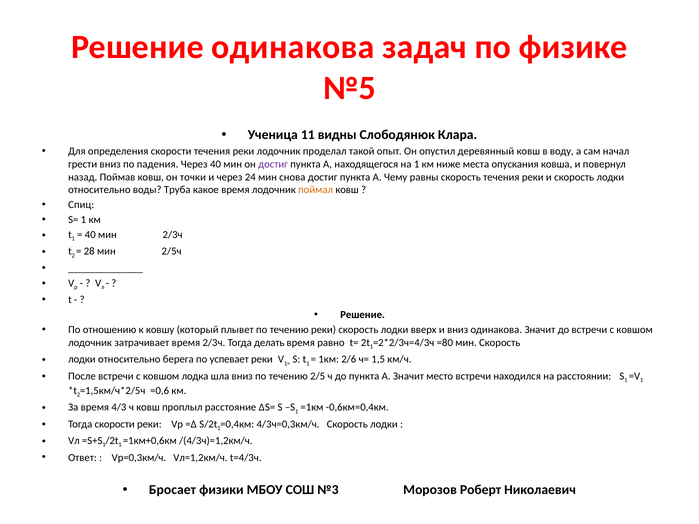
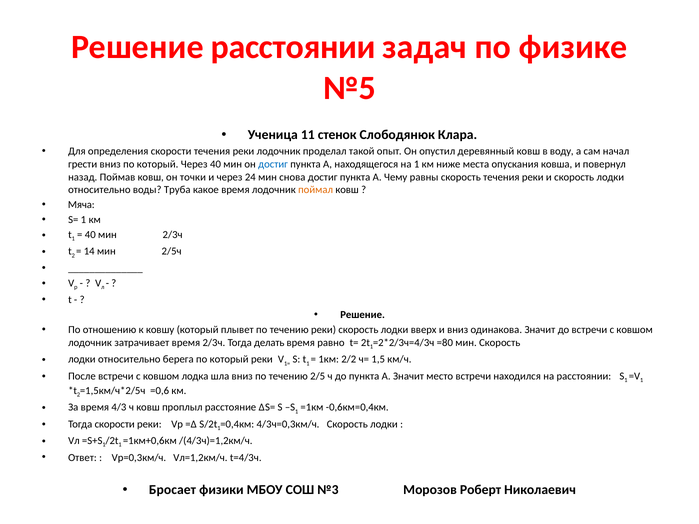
Решение одинакова: одинакова -> расстоянии
видны: видны -> стенок
вниз по падения: падения -> который
достиг at (273, 164) colour: purple -> blue
Спиц: Спиц -> Мяча
28: 28 -> 14
берега по успевает: успевает -> который
2/6: 2/6 -> 2/2
